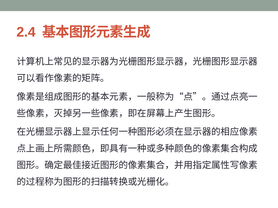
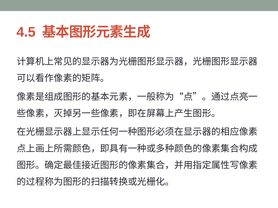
2.4: 2.4 -> 4.5
